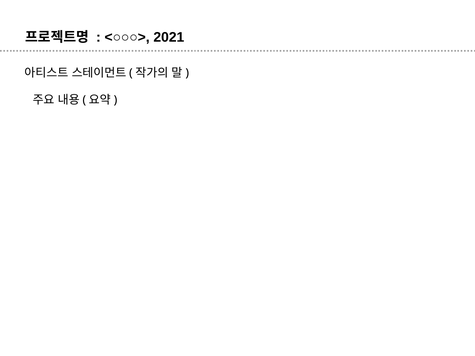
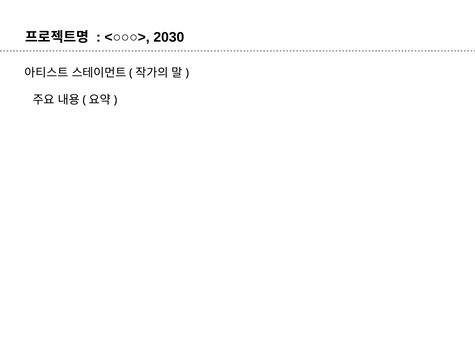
2021: 2021 -> 2030
